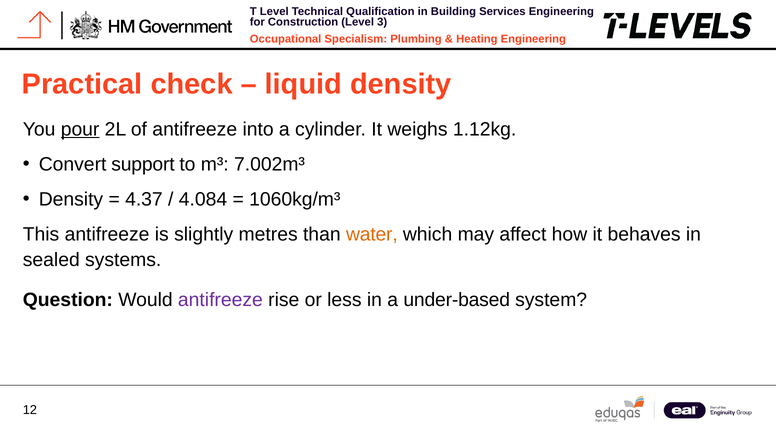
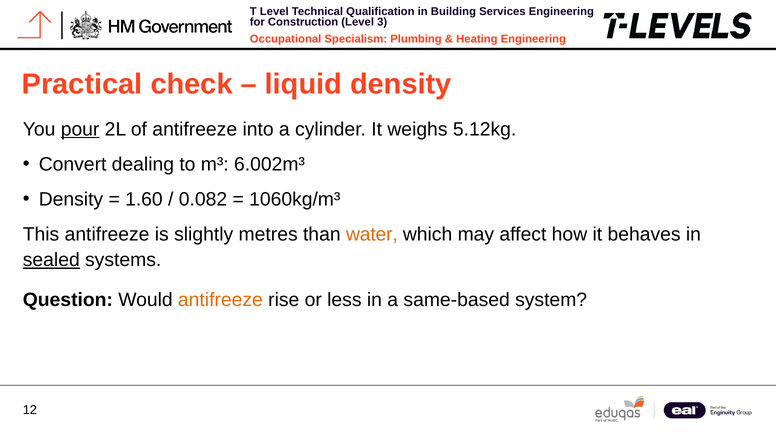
1.12kg: 1.12kg -> 5.12kg
support: support -> dealing
7.002m³: 7.002m³ -> 6.002m³
4.37: 4.37 -> 1.60
4.084: 4.084 -> 0.082
sealed underline: none -> present
antifreeze at (220, 300) colour: purple -> orange
under-based: under-based -> same-based
